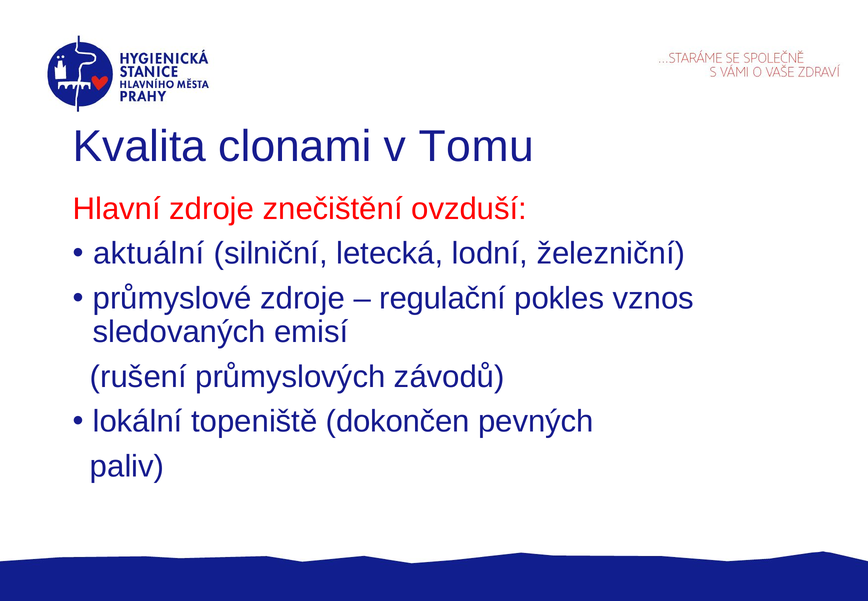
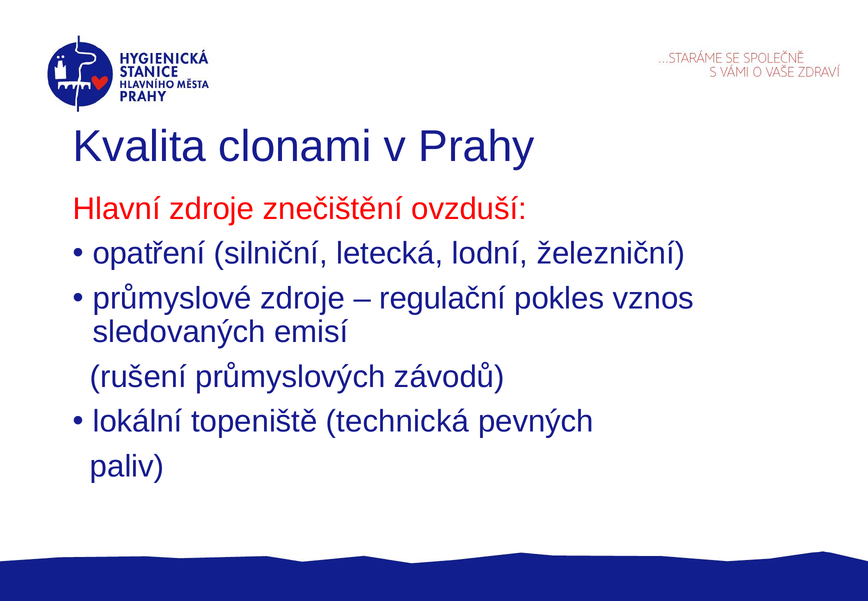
Tomu: Tomu -> Prahy
aktuální: aktuální -> opatření
dokončen: dokončen -> technická
